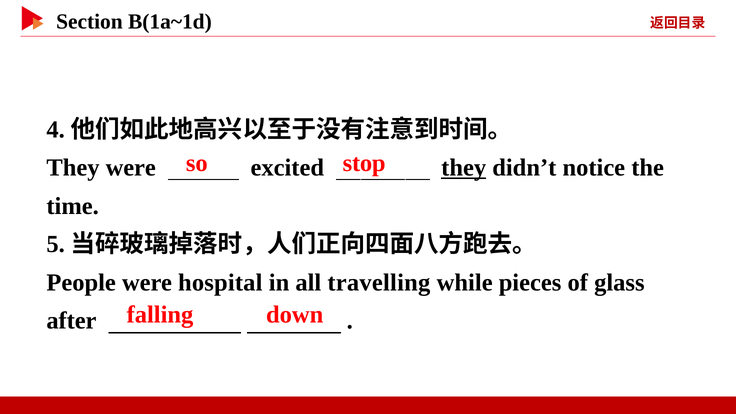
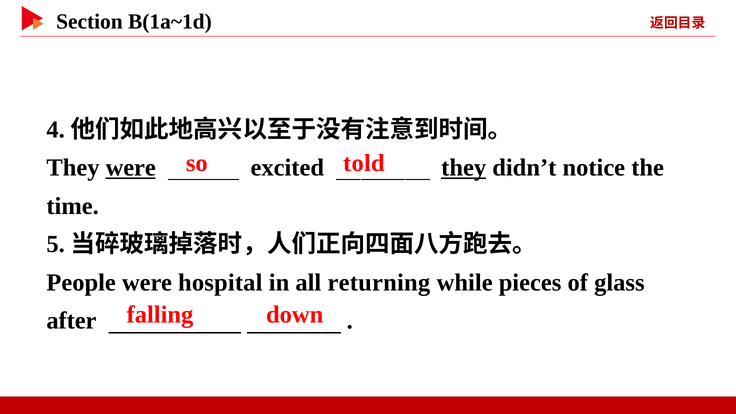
stop: stop -> told
were at (131, 168) underline: none -> present
travelling: travelling -> returning
